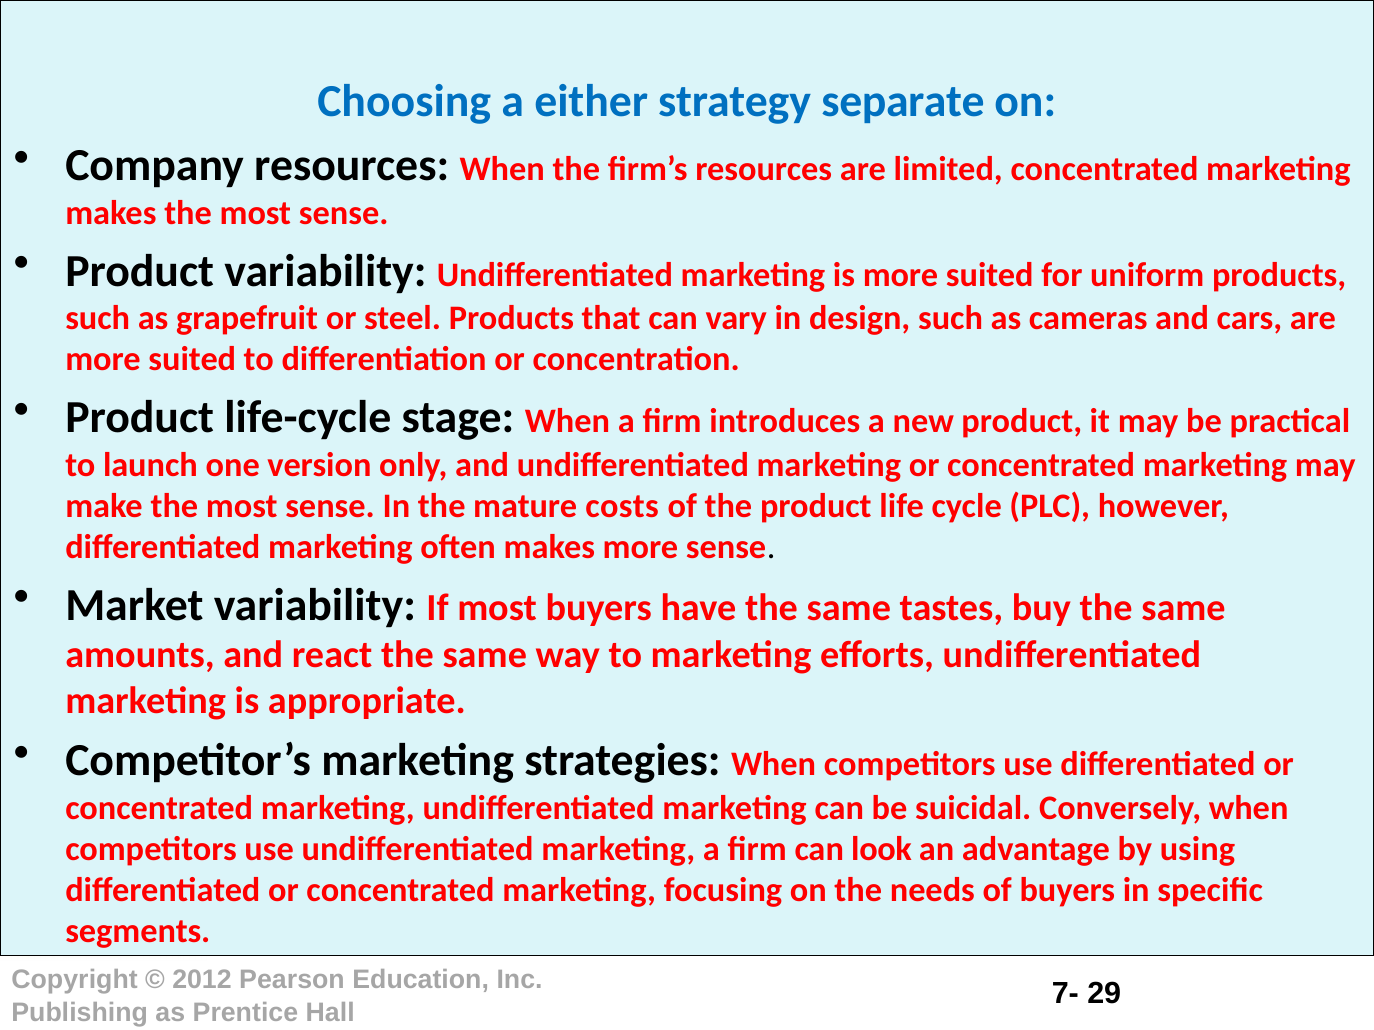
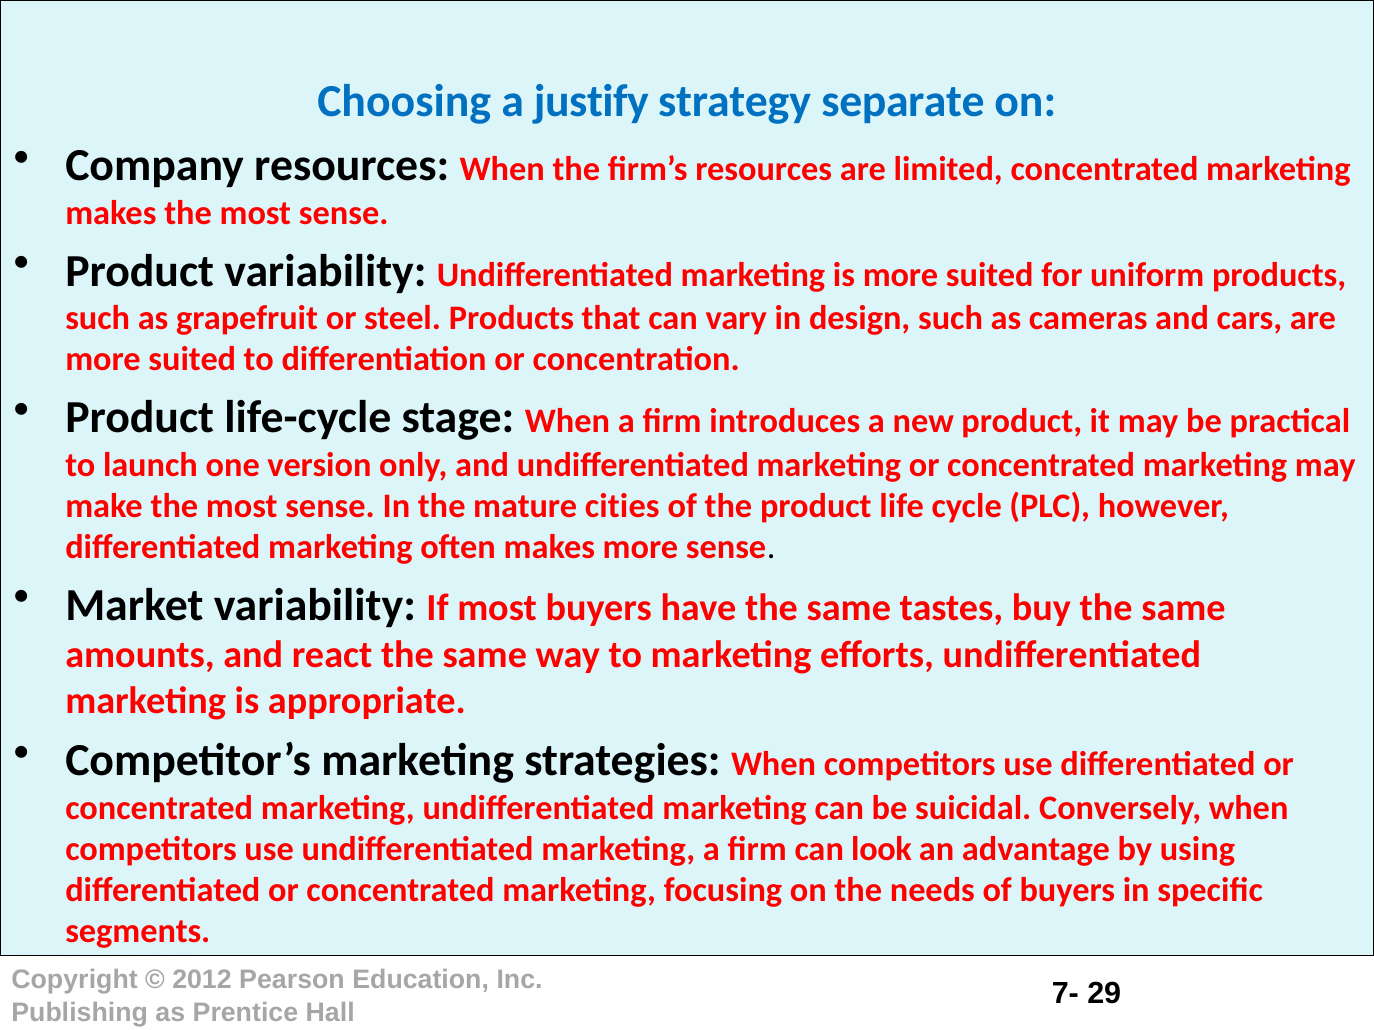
either: either -> justify
costs: costs -> cities
